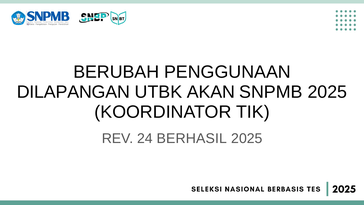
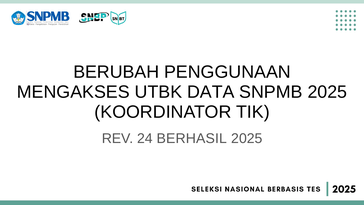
DILAPANGAN: DILAPANGAN -> MENGAKSES
AKAN: AKAN -> DATA
